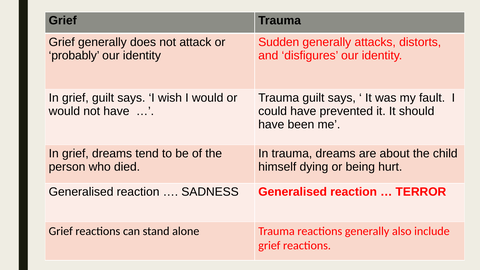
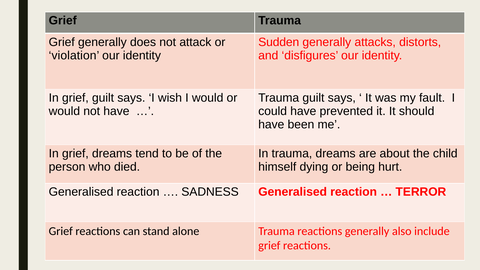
probably: probably -> violation
